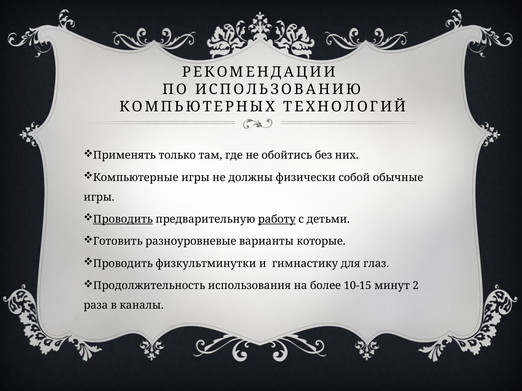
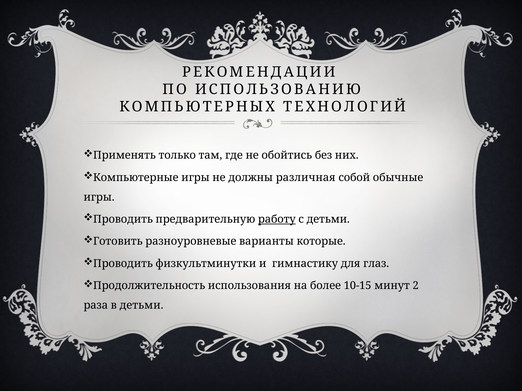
физически: физически -> различная
Проводить at (123, 220) underline: present -> none
в каналы: каналы -> детьми
